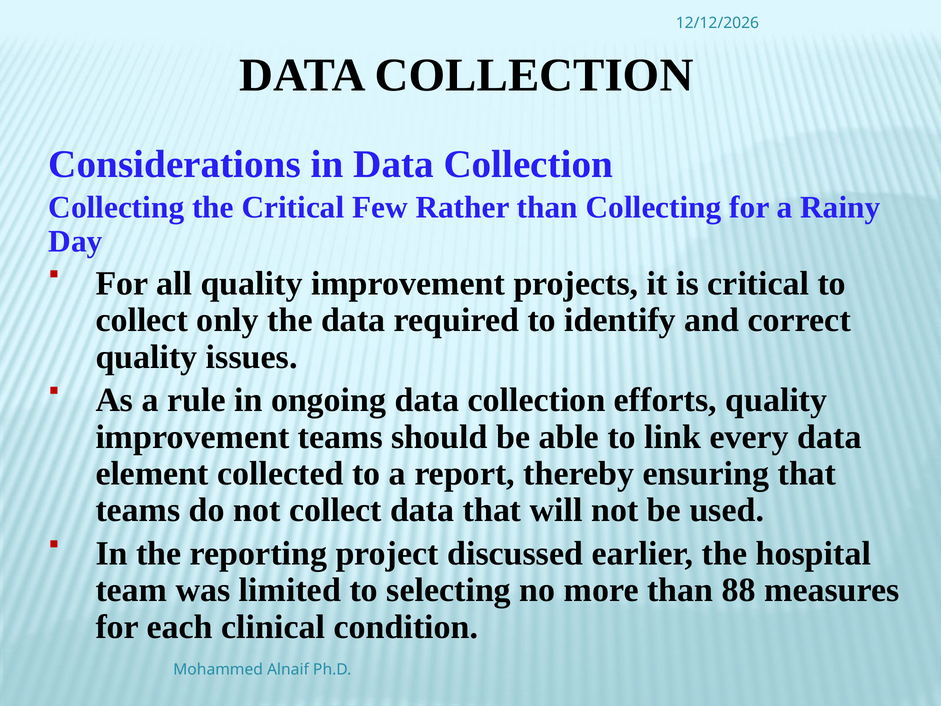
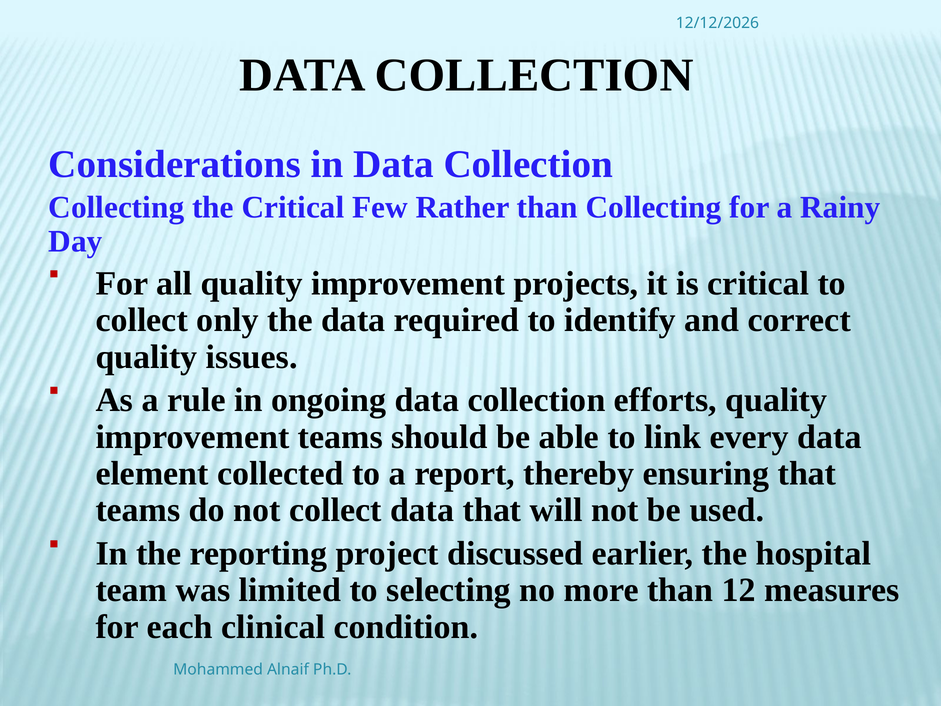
88: 88 -> 12
